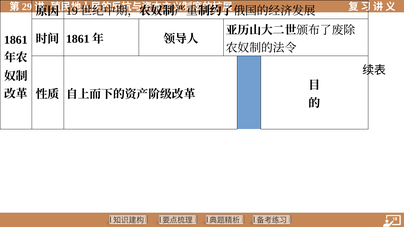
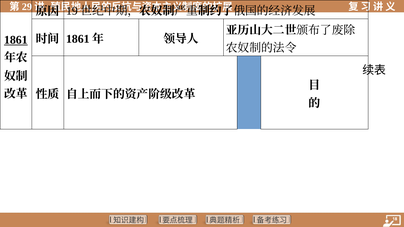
1861 underline: none -> present
